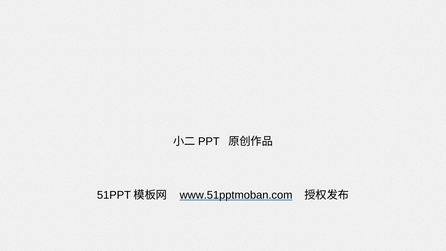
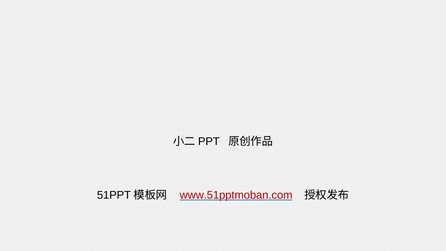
www.51pptmoban.com colour: black -> red
